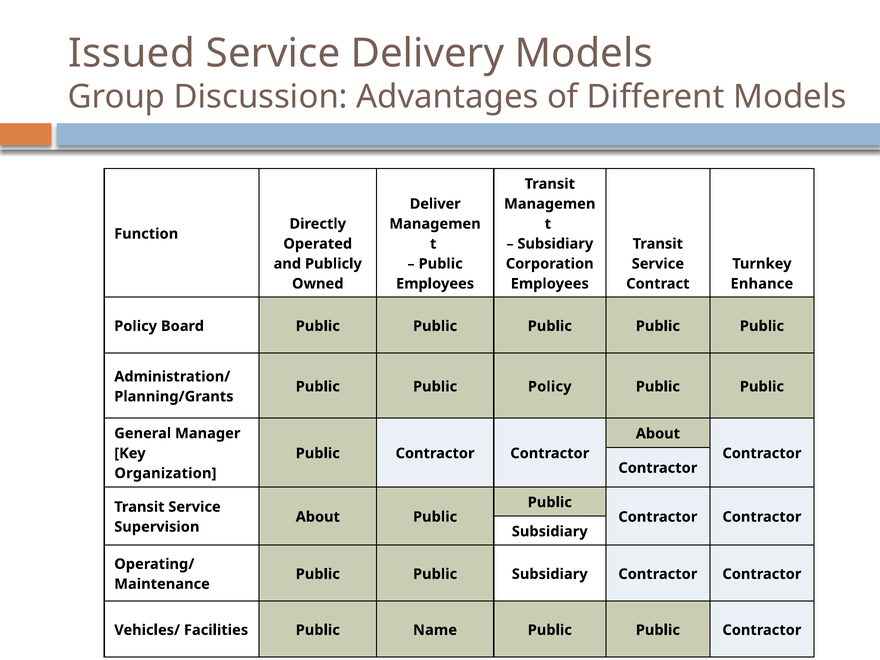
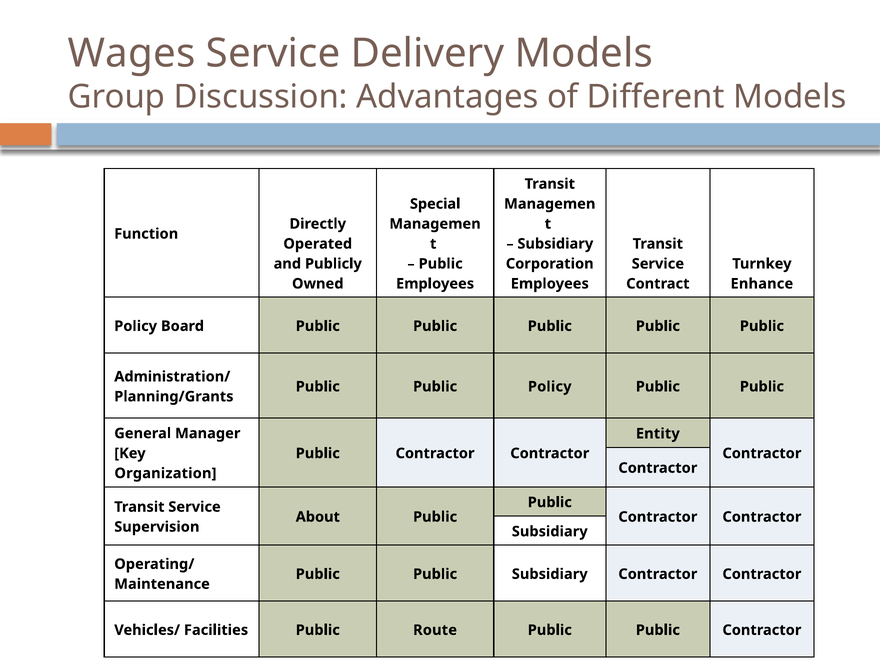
Issued: Issued -> Wages
Deliver: Deliver -> Special
About at (658, 434): About -> Entity
Name: Name -> Route
